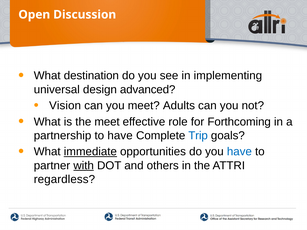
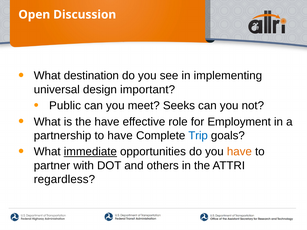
advanced: advanced -> important
Vision: Vision -> Public
Adults: Adults -> Seeks
the meet: meet -> have
Forthcoming: Forthcoming -> Employment
have at (239, 152) colour: blue -> orange
with underline: present -> none
